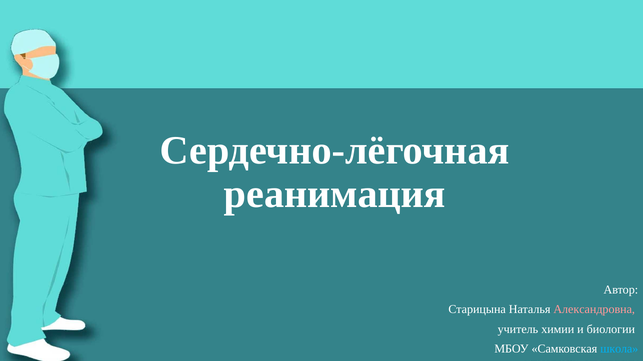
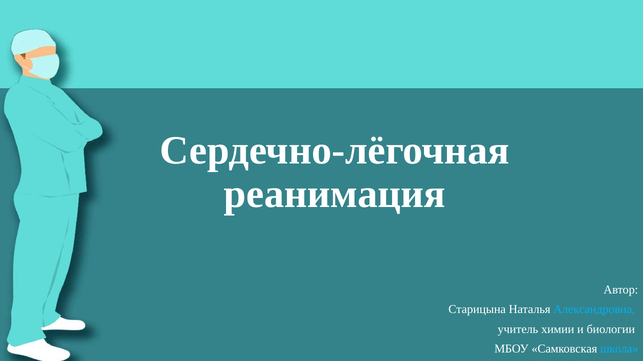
Александровна colour: pink -> light blue
